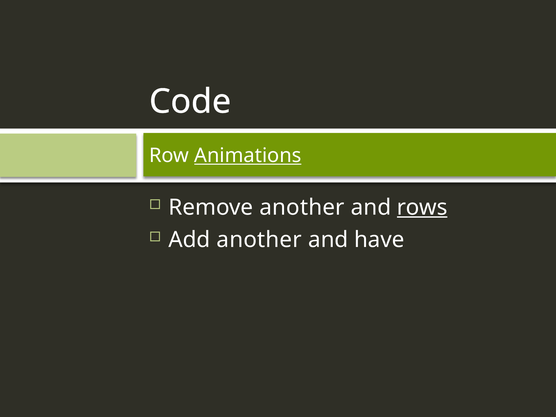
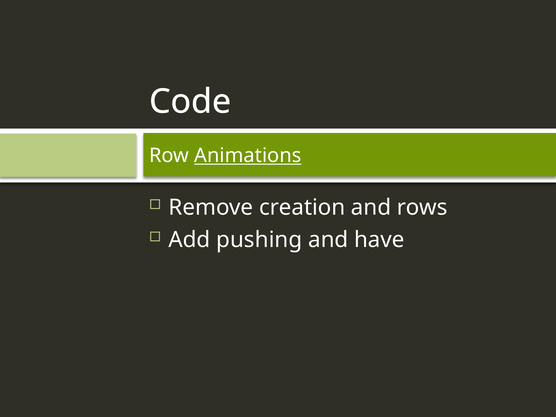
Remove another: another -> creation
rows underline: present -> none
Add another: another -> pushing
